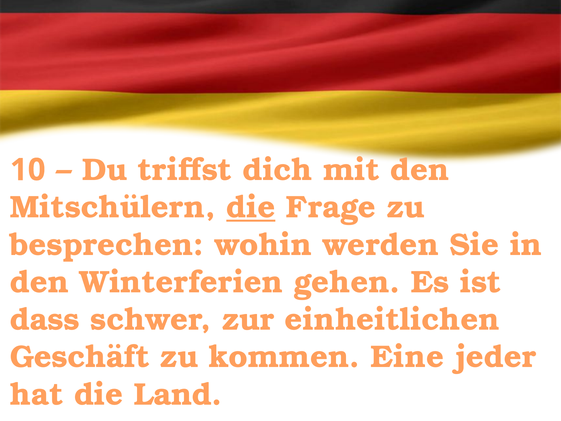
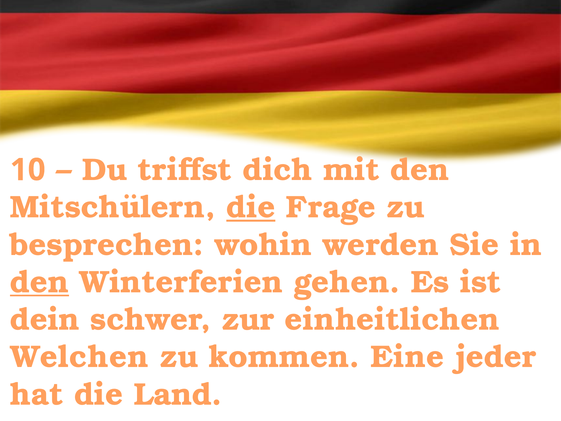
den at (40, 282) underline: none -> present
dass: dass -> dein
Geschäft: Geschäft -> Welchen
